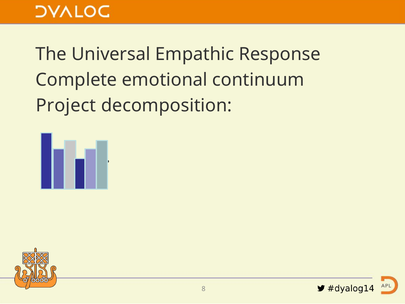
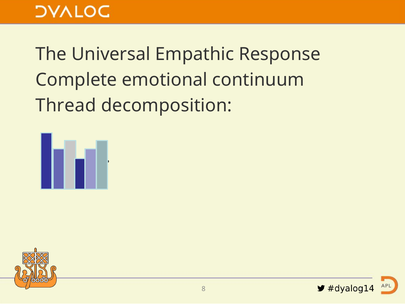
Project: Project -> Thread
